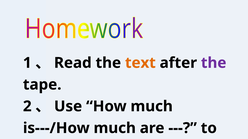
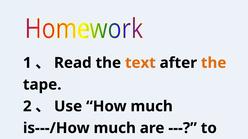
the at (214, 63) colour: purple -> orange
